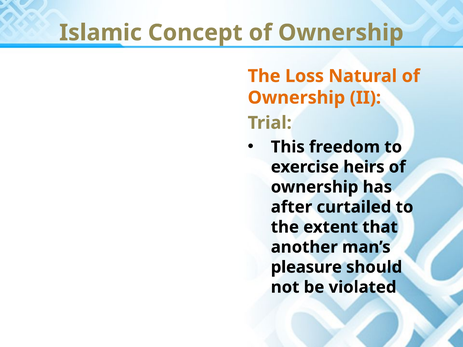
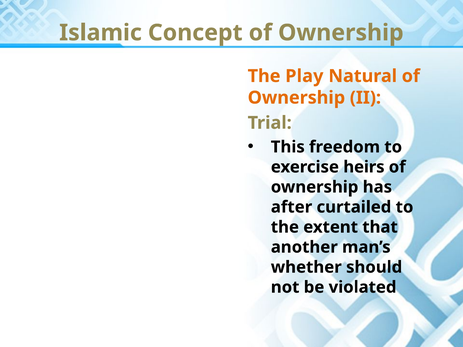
Loss: Loss -> Play
pleasure: pleasure -> whether
